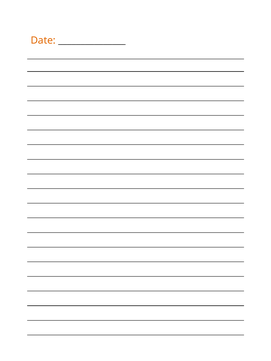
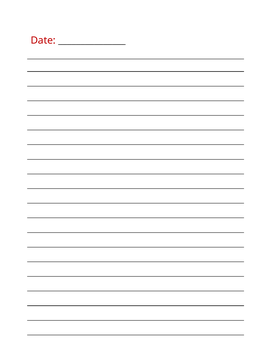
Date colour: orange -> red
